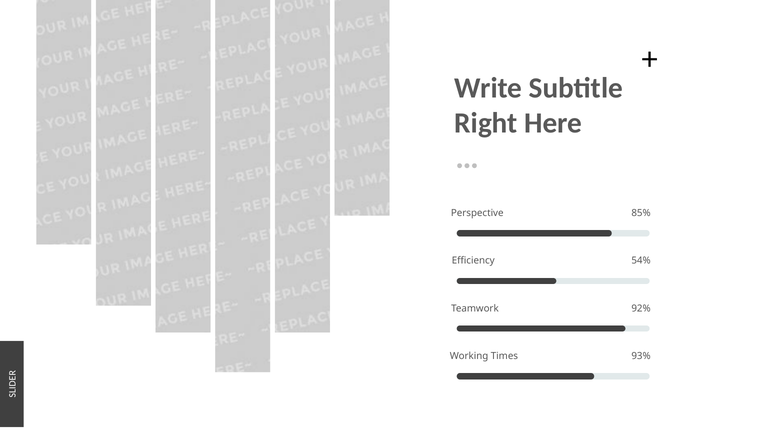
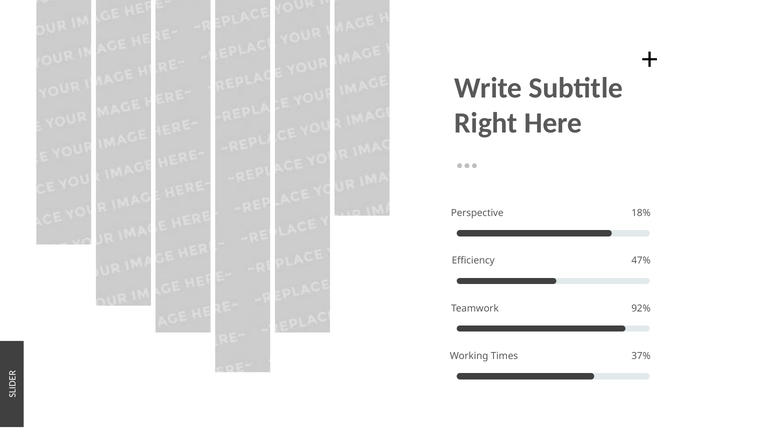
85%: 85% -> 18%
54%: 54% -> 47%
93%: 93% -> 37%
